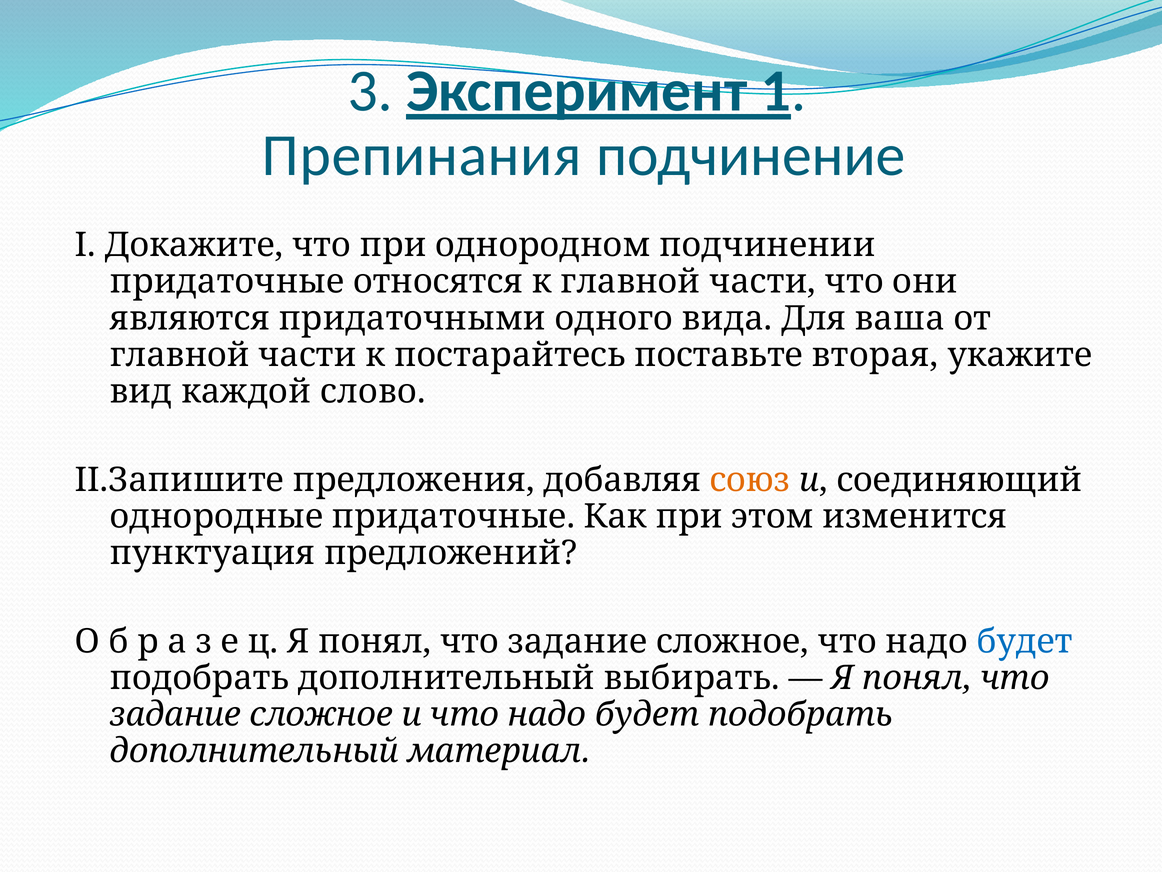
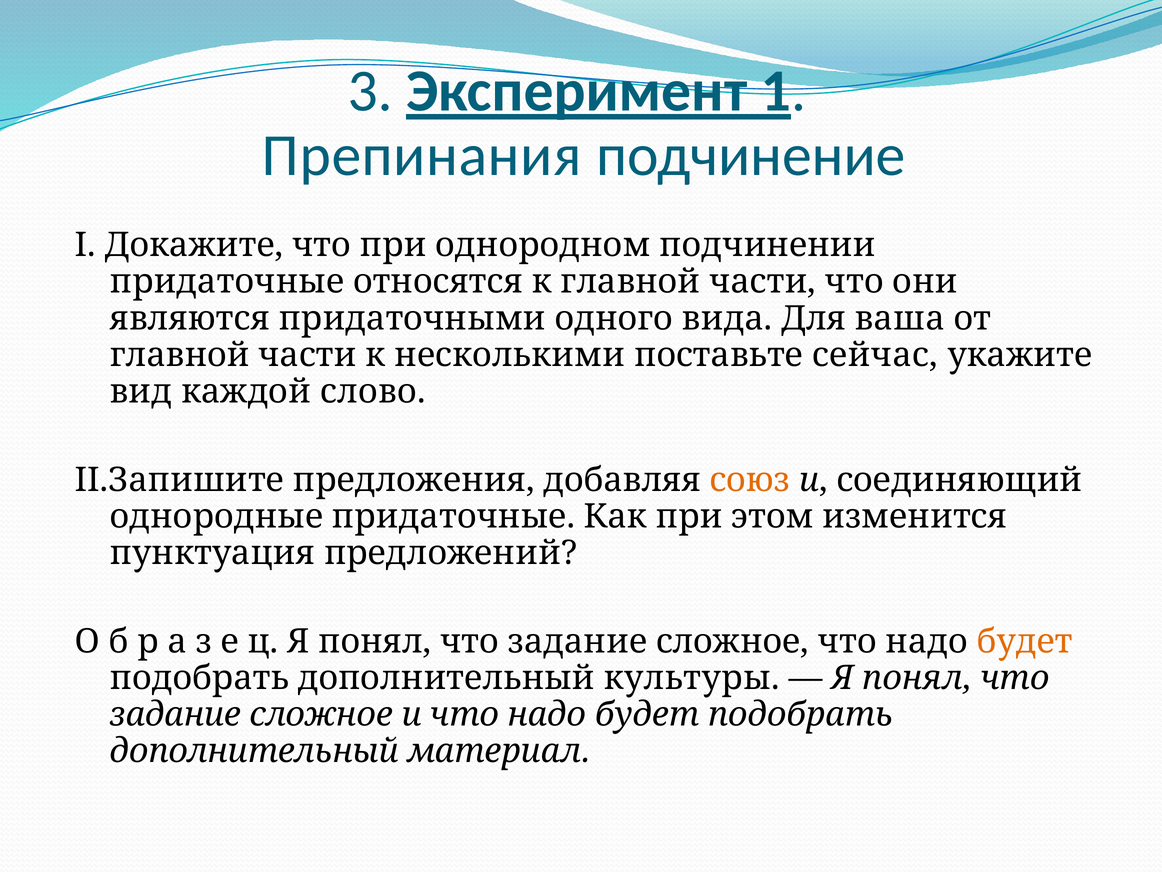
постарайтесь: постарайтесь -> несколькими
вторая: вторая -> сейчас
будет at (1025, 641) colour: blue -> orange
выбирать: выбирать -> культуры
